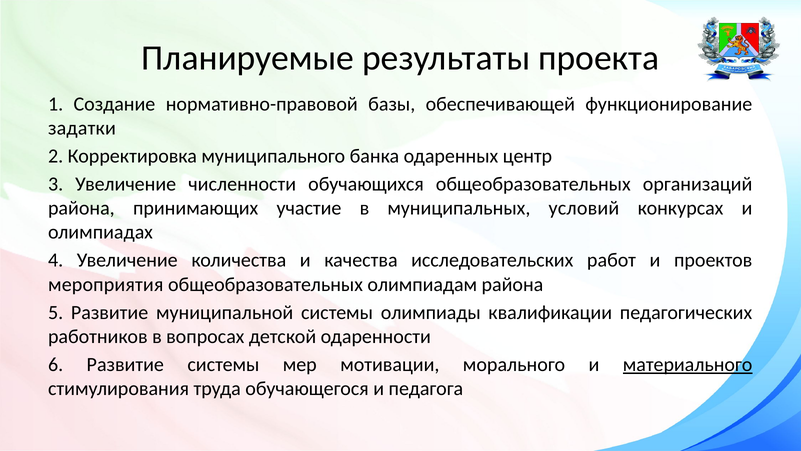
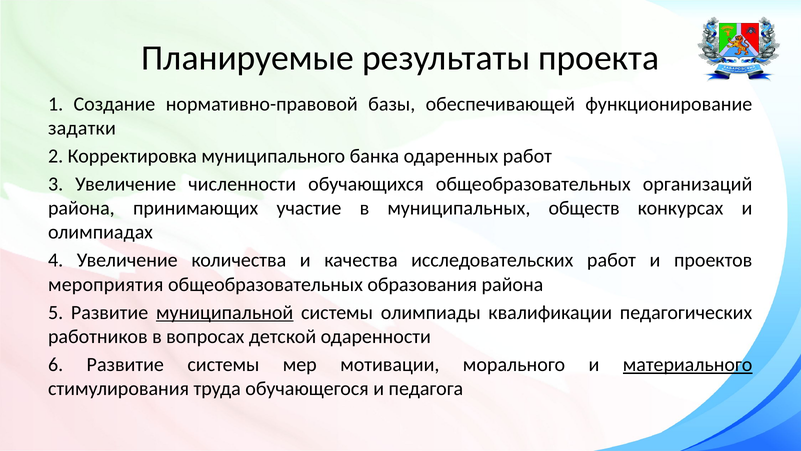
одаренных центр: центр -> работ
условий: условий -> обществ
олимпиадам: олимпиадам -> образования
муниципальной underline: none -> present
